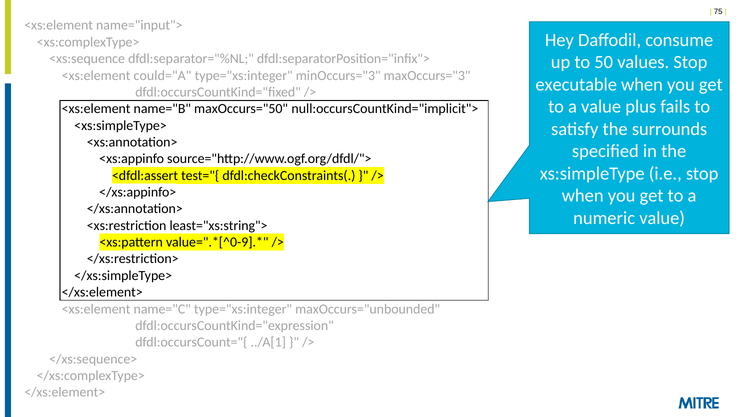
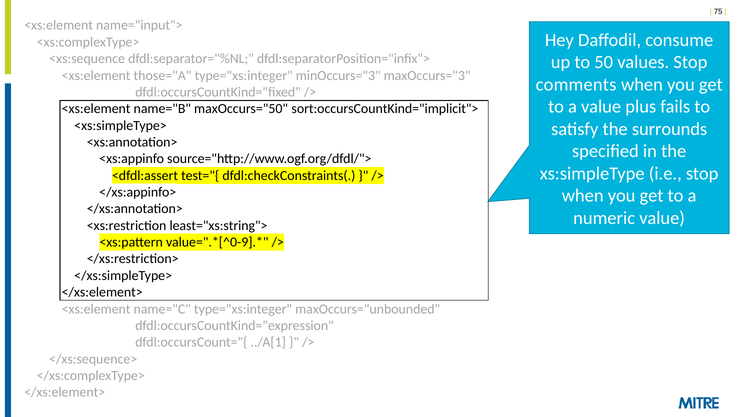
could="A: could="A -> those="A
executable: executable -> comments
null:occursCountKind="implicit">: null:occursCountKind="implicit"> -> sort:occursCountKind="implicit">
